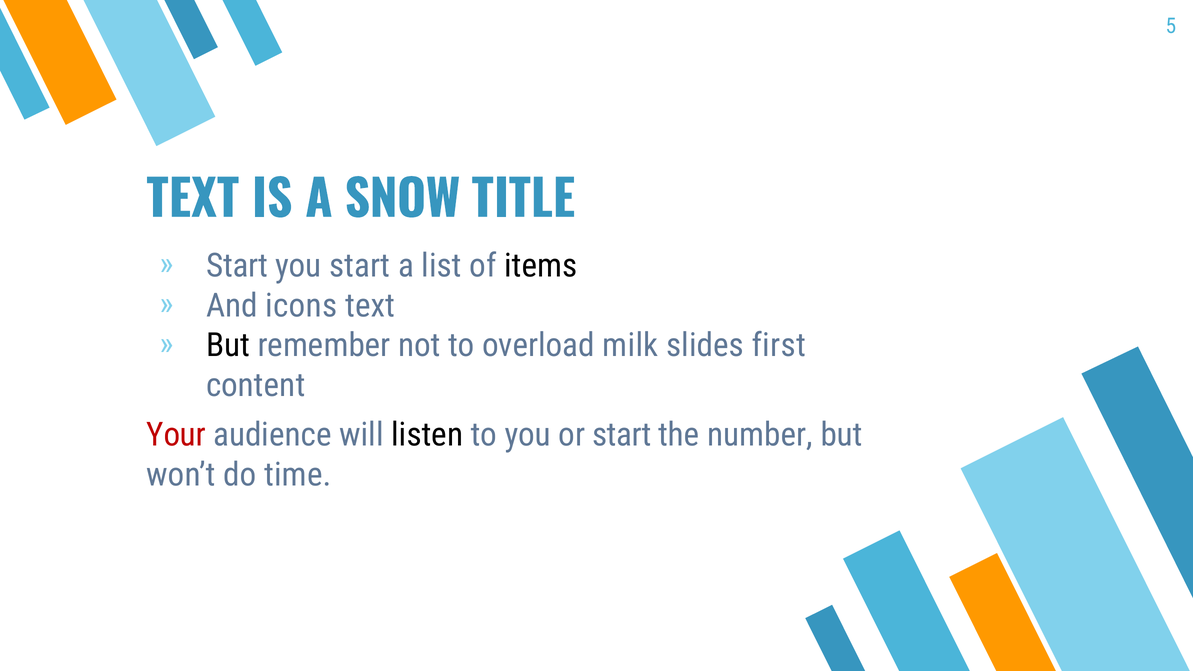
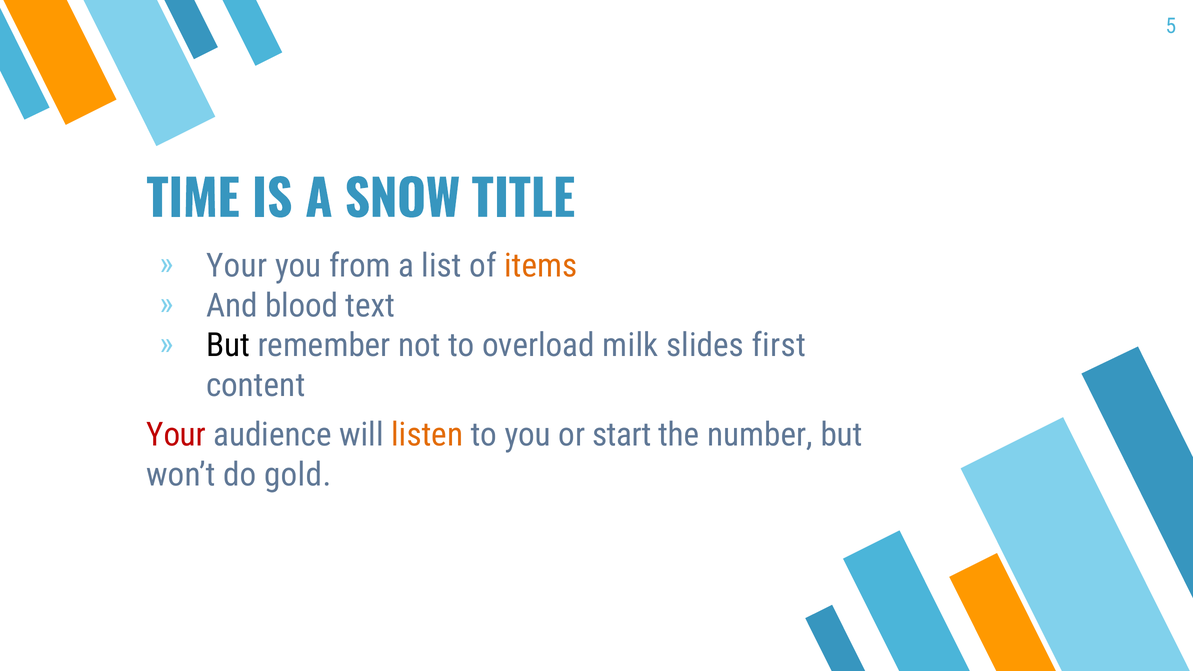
TEXT at (193, 201): TEXT -> TIME
Start at (237, 266): Start -> Your
you start: start -> from
items colour: black -> orange
icons: icons -> blood
listen colour: black -> orange
time: time -> gold
